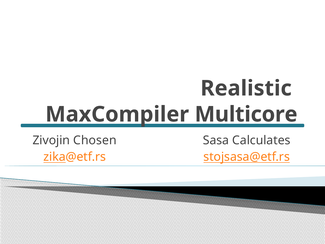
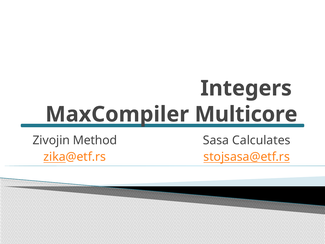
Realistic: Realistic -> Integers
Chosen: Chosen -> Method
